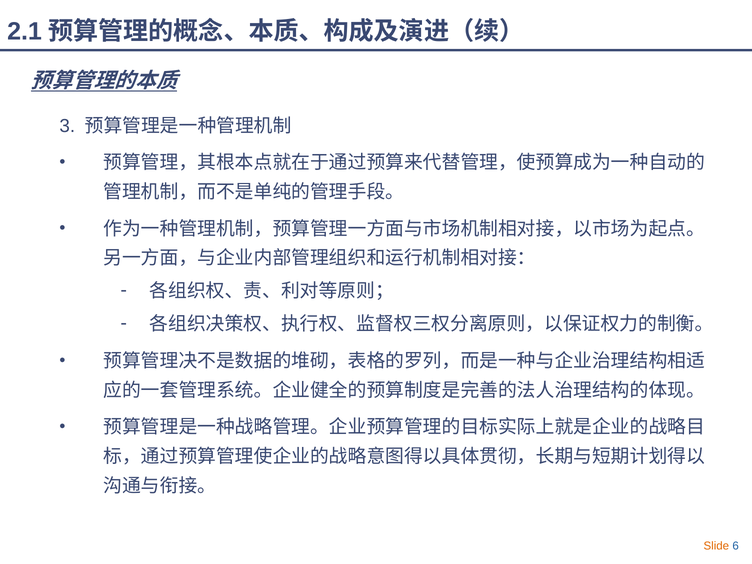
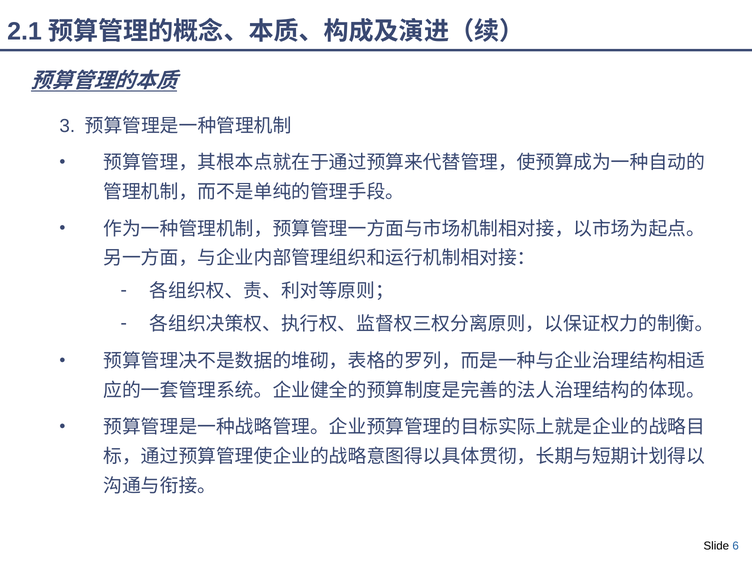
Slide colour: orange -> black
